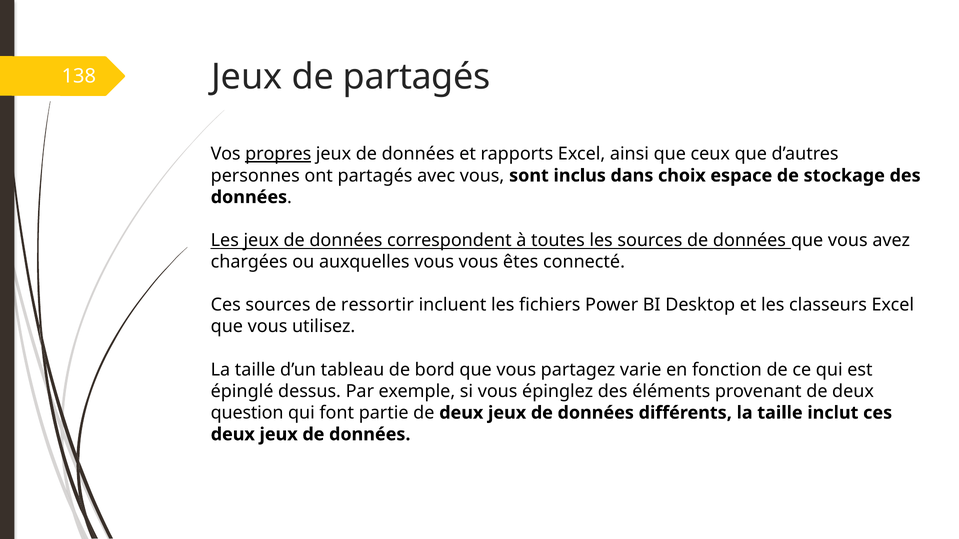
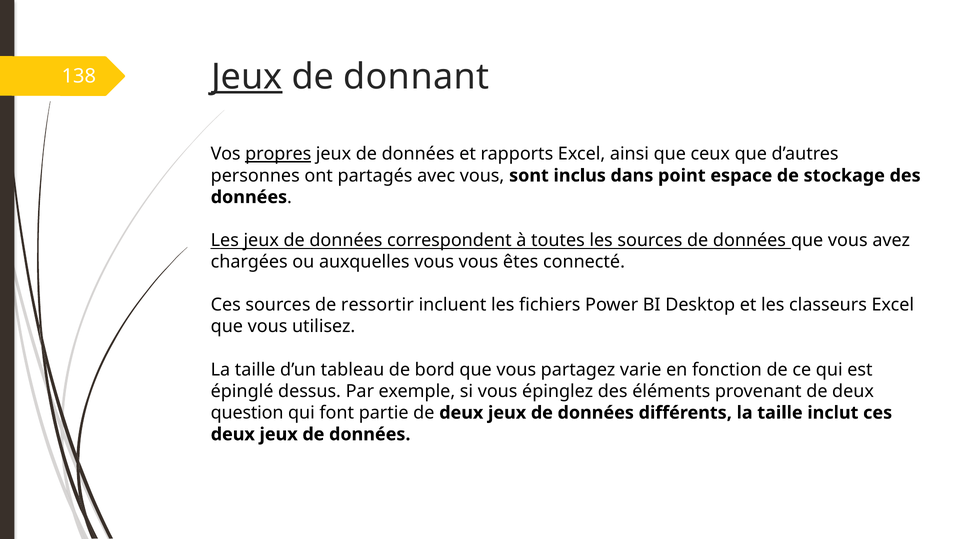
Jeux at (247, 77) underline: none -> present
de partagés: partagés -> donnant
choix: choix -> point
